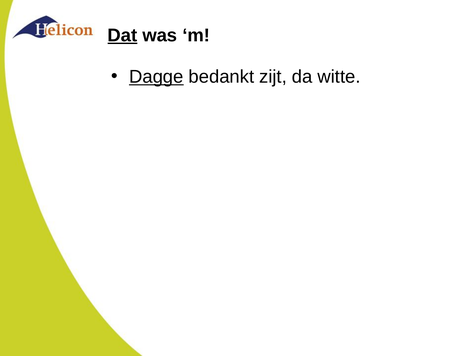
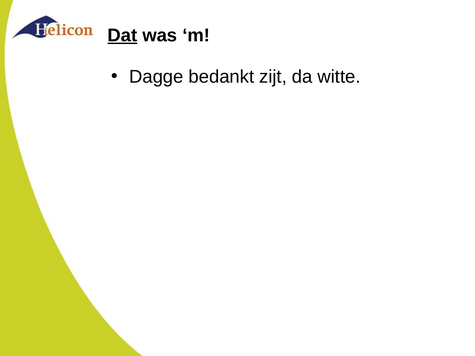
Dagge underline: present -> none
